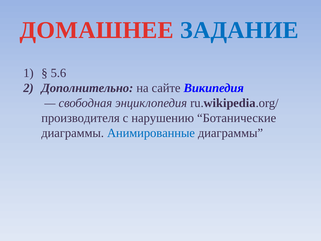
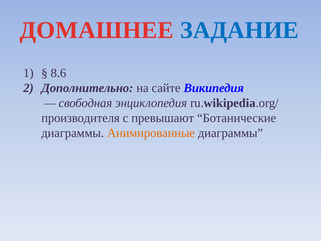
5.6: 5.6 -> 8.6
нарушению: нарушению -> превышают
Анимированные colour: blue -> orange
